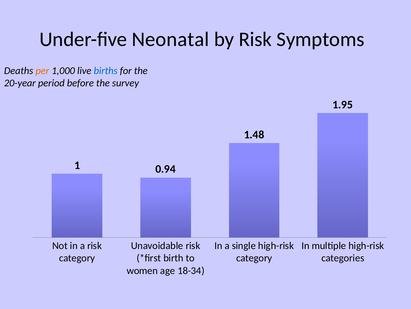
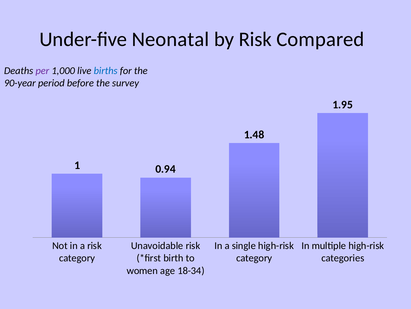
Symptoms: Symptoms -> Compared
per colour: orange -> purple
20-year: 20-year -> 90-year
